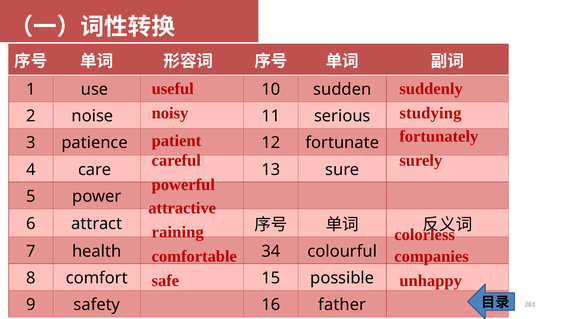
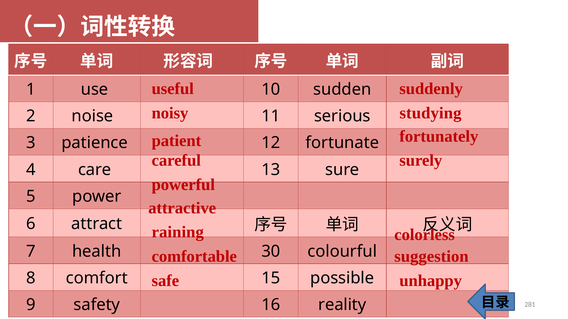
34: 34 -> 30
companies: companies -> suggestion
father: father -> reality
